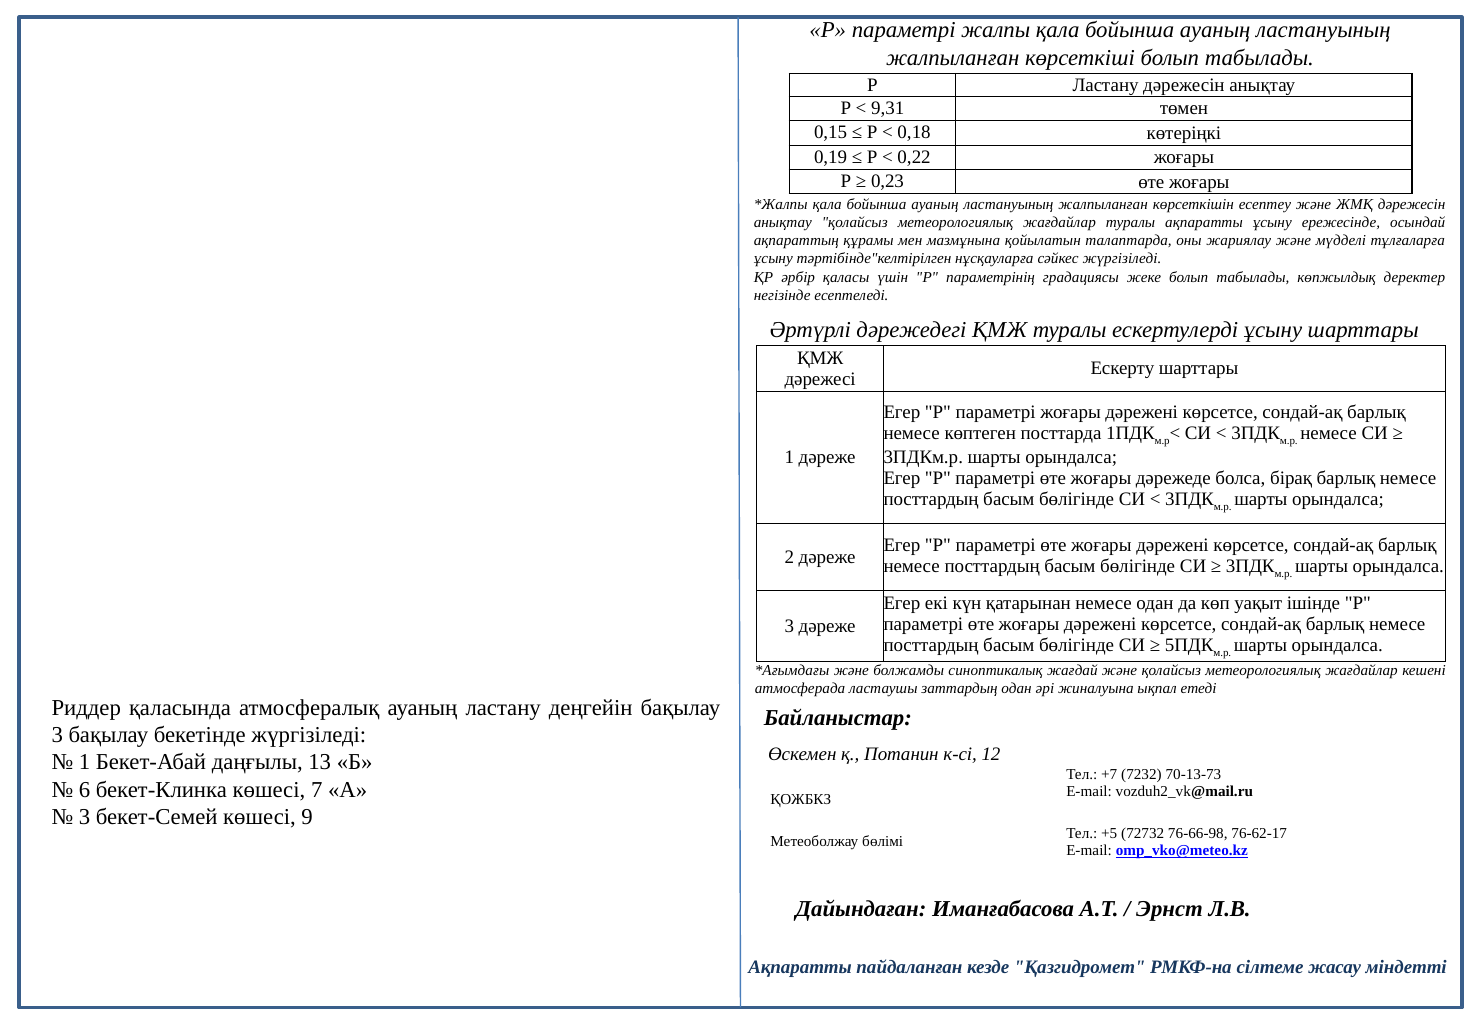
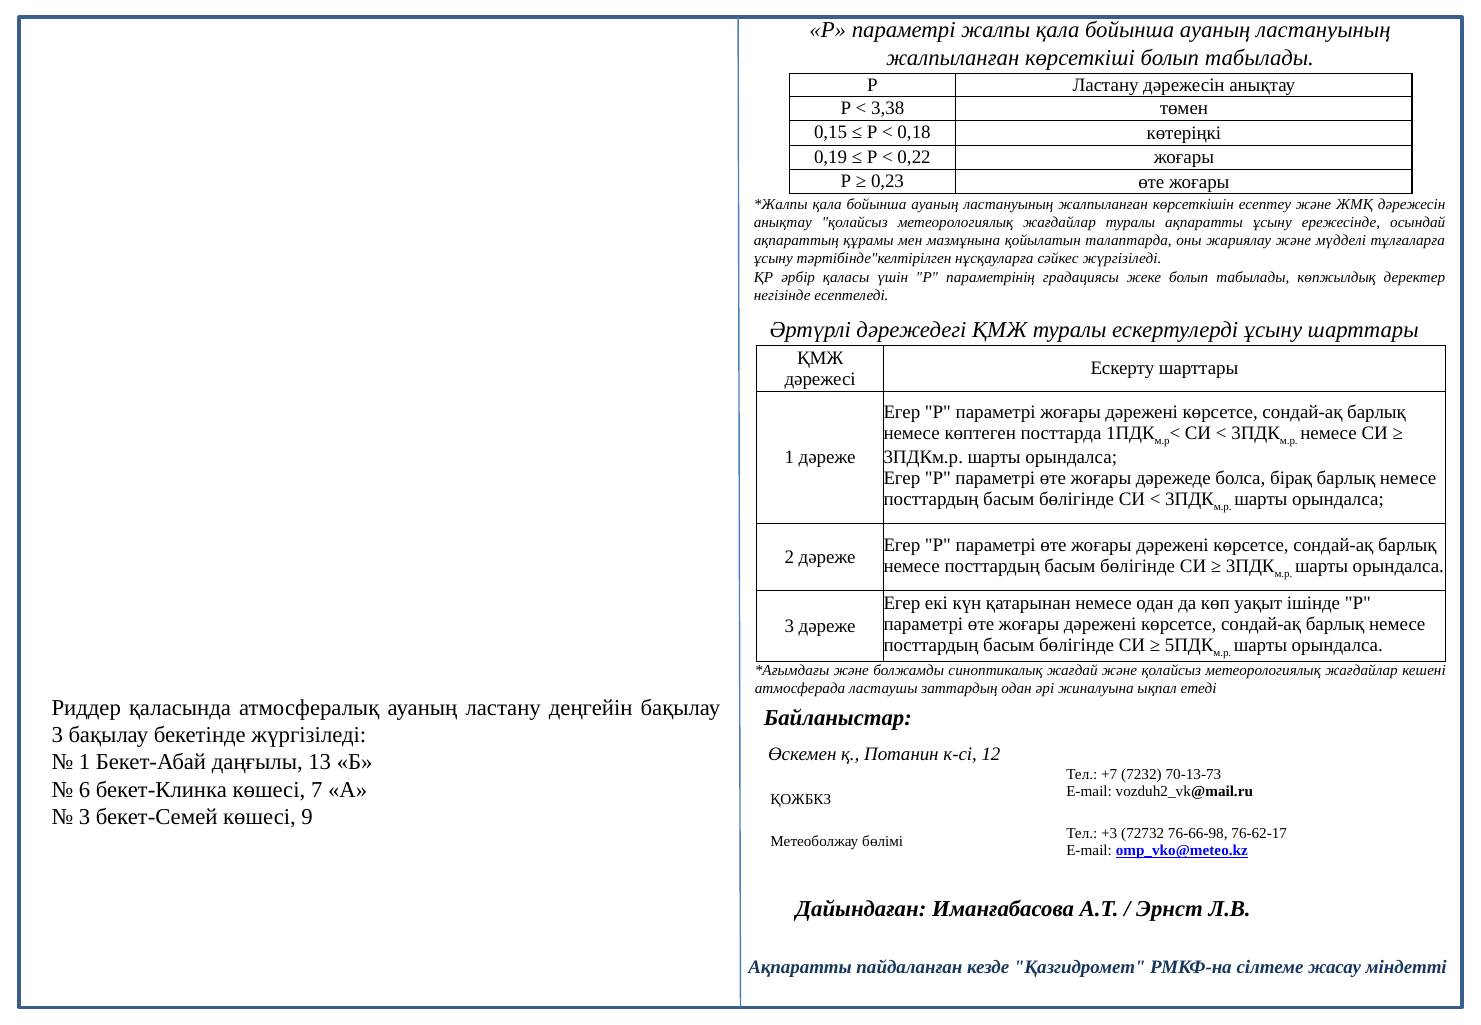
9,31: 9,31 -> 3,38
+5: +5 -> +3
